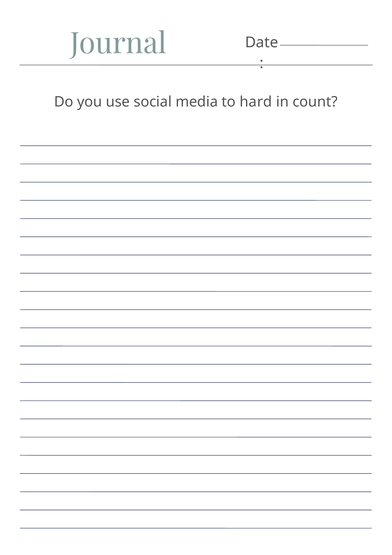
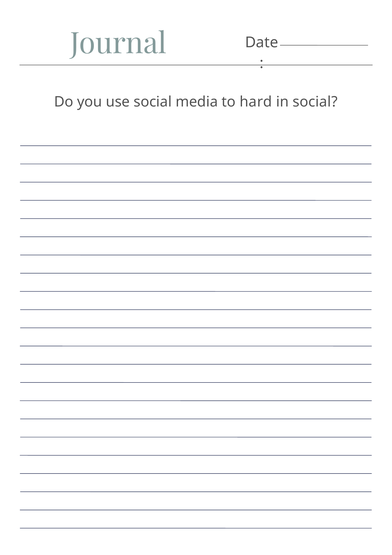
in count: count -> social
